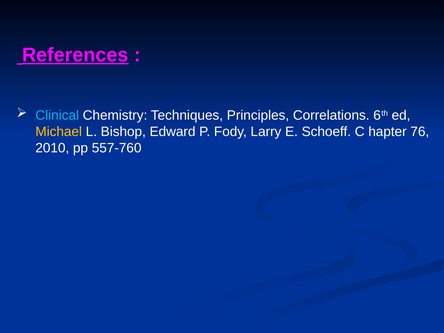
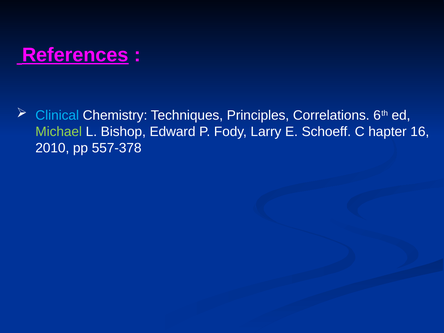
Michael colour: yellow -> light green
76: 76 -> 16
557-760: 557-760 -> 557-378
